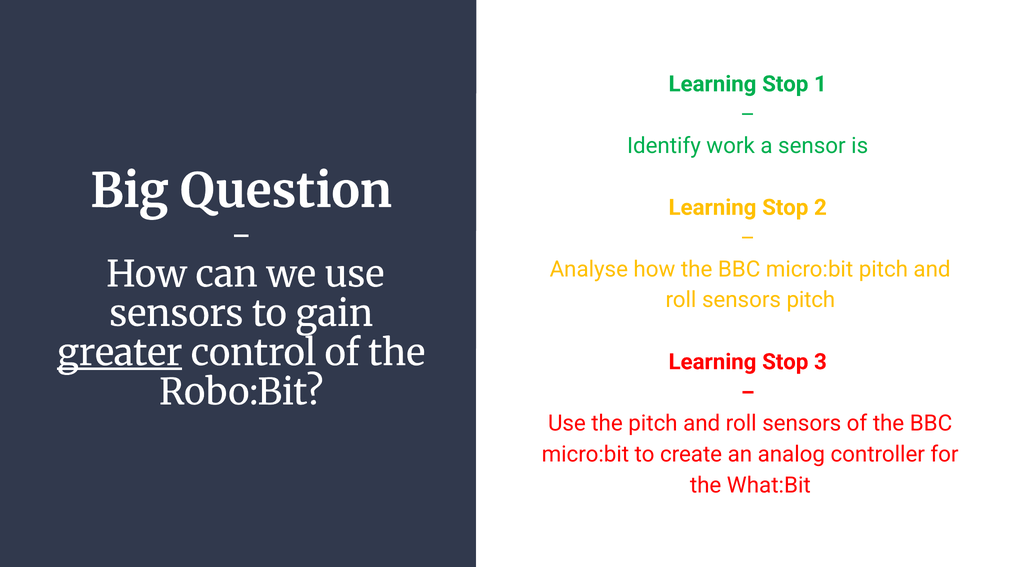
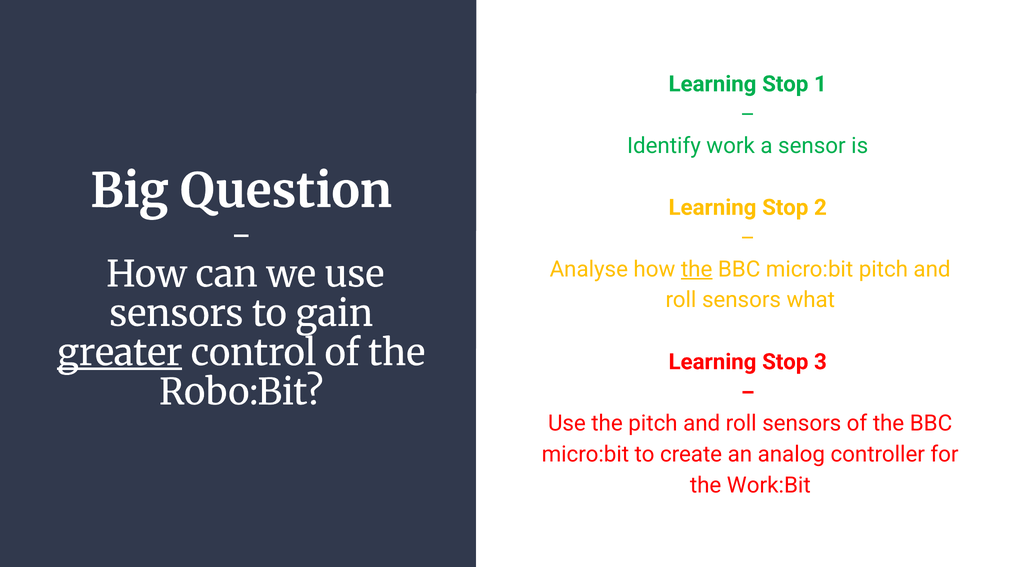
the at (697, 269) underline: none -> present
sensors pitch: pitch -> what
What:Bit: What:Bit -> Work:Bit
